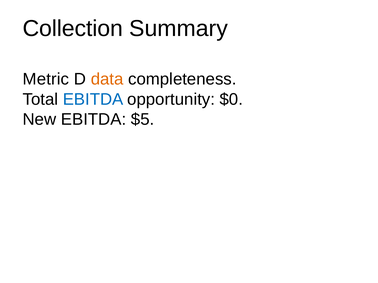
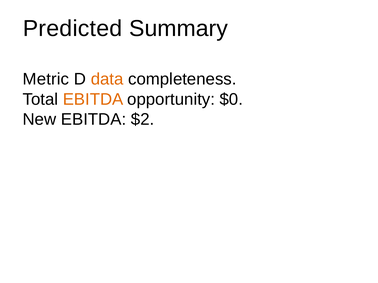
Collection: Collection -> Predicted
EBITDA at (93, 99) colour: blue -> orange
$5: $5 -> $2
